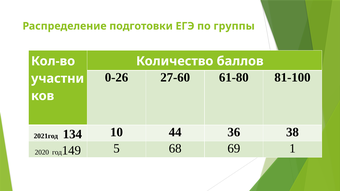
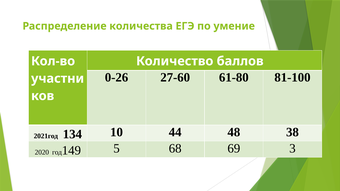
подготовки: подготовки -> количества
группы: группы -> умение
36: 36 -> 48
1: 1 -> 3
